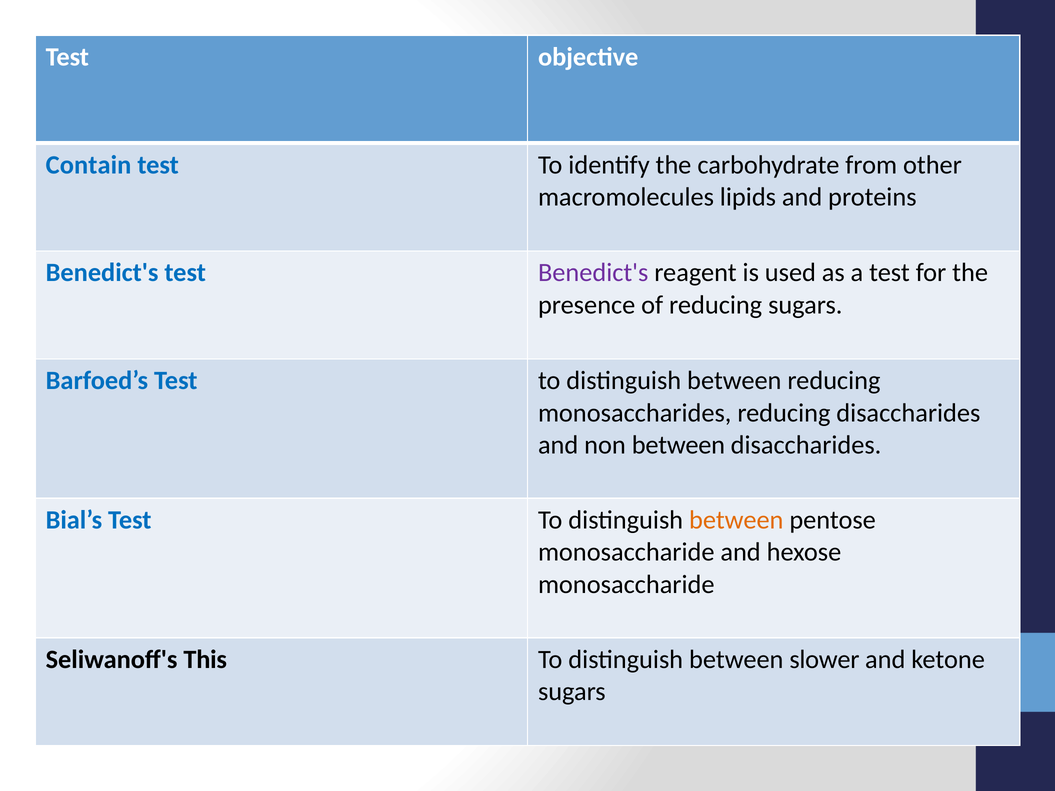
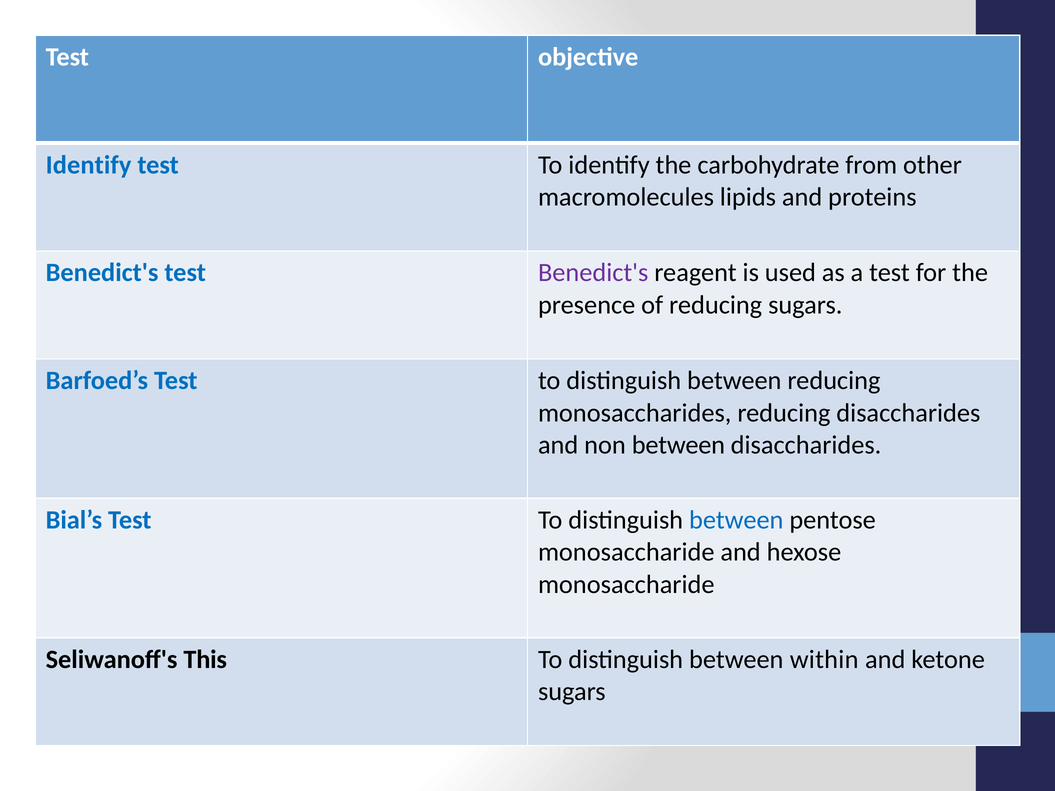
Contain at (89, 165): Contain -> Identify
between at (736, 520) colour: orange -> blue
slower: slower -> within
